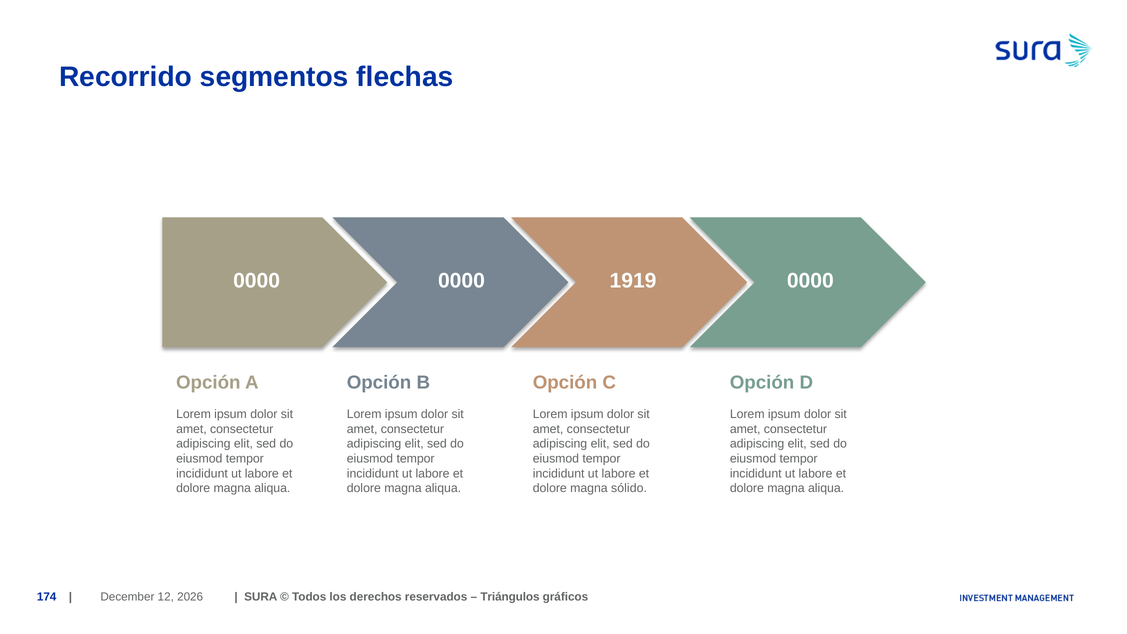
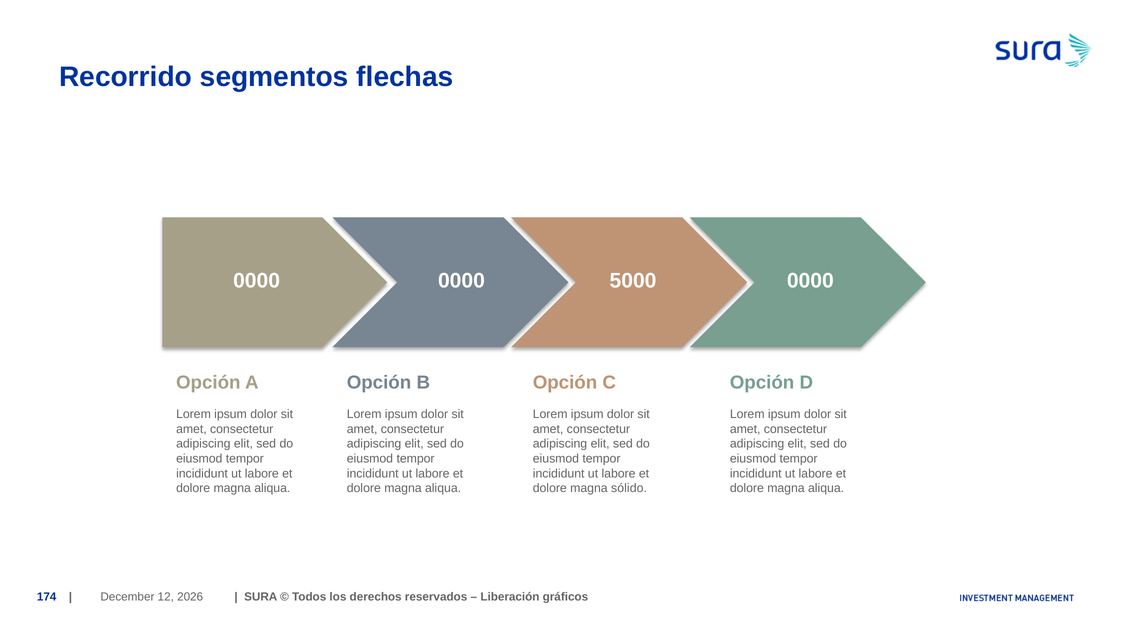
1919: 1919 -> 5000
Triángulos: Triángulos -> Liberación
